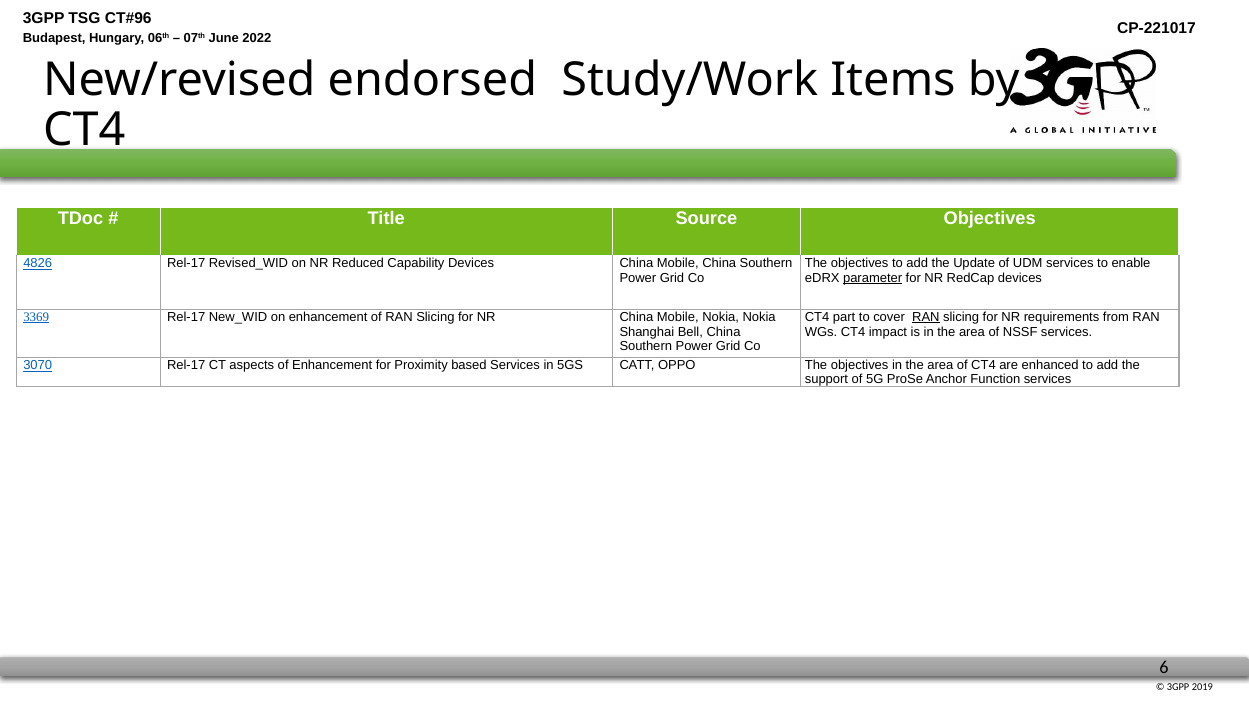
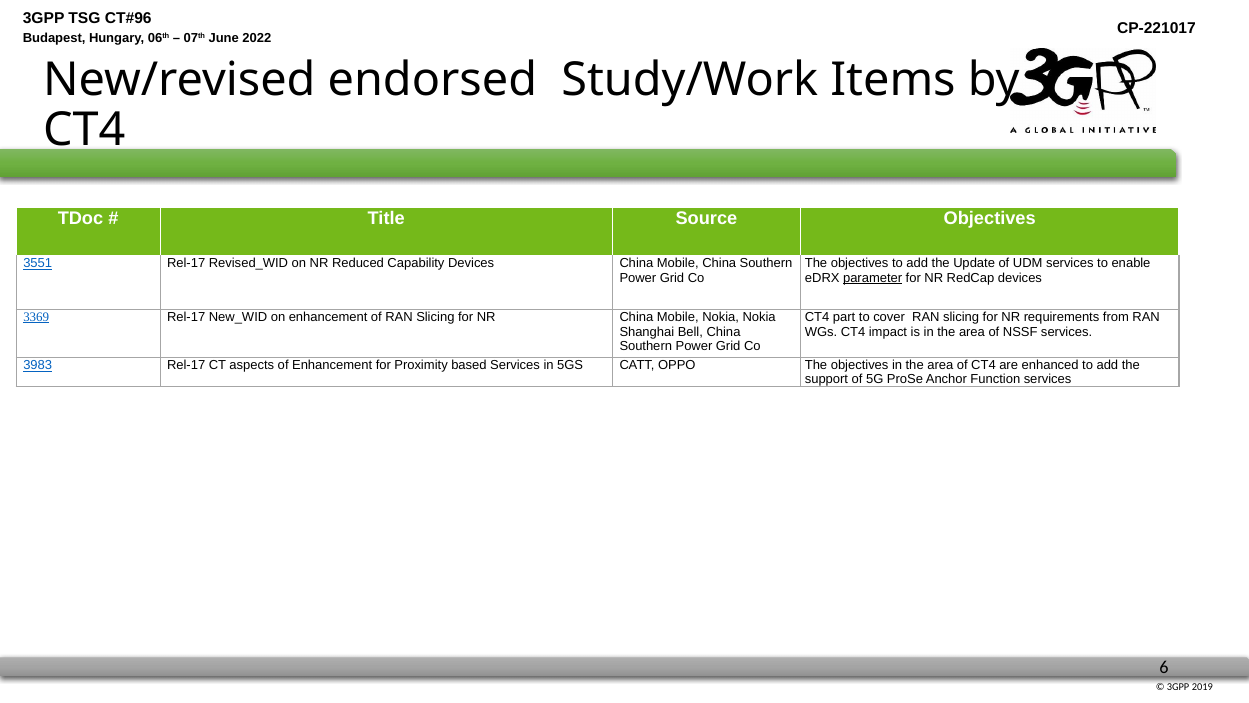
4826: 4826 -> 3551
RAN at (926, 317) underline: present -> none
3070: 3070 -> 3983
